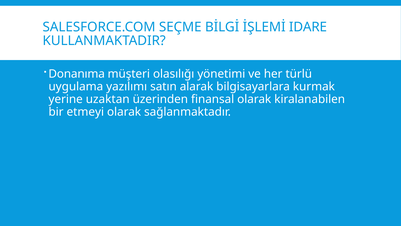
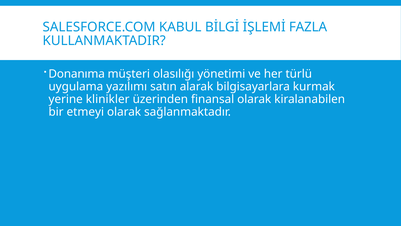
SEÇME: SEÇME -> KABUL
IDARE: IDARE -> FAZLA
uzaktan: uzaktan -> klinikler
